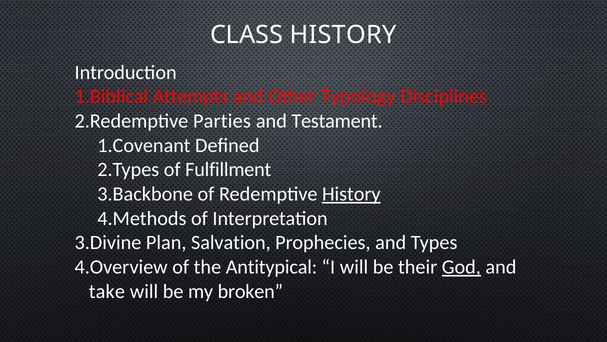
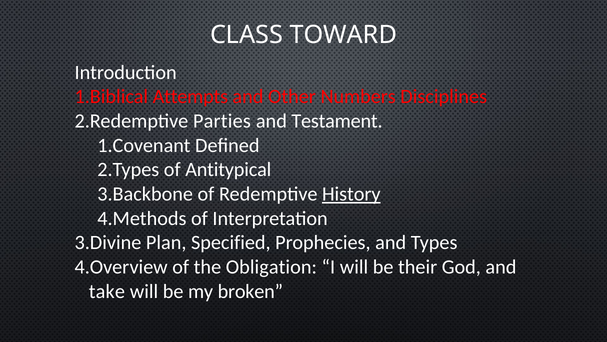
CLASS HISTORY: HISTORY -> TOWARD
Typology: Typology -> Numbers
Fulfillment: Fulfillment -> Antitypical
Salvation: Salvation -> Specified
Antitypical: Antitypical -> Obligation
God underline: present -> none
